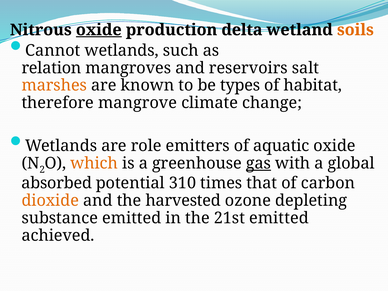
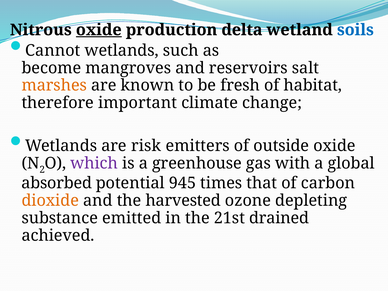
soils colour: orange -> blue
relation: relation -> become
types: types -> fresh
mangrove: mangrove -> important
role: role -> risk
aquatic: aquatic -> outside
which colour: orange -> purple
gas underline: present -> none
310: 310 -> 945
21st emitted: emitted -> drained
